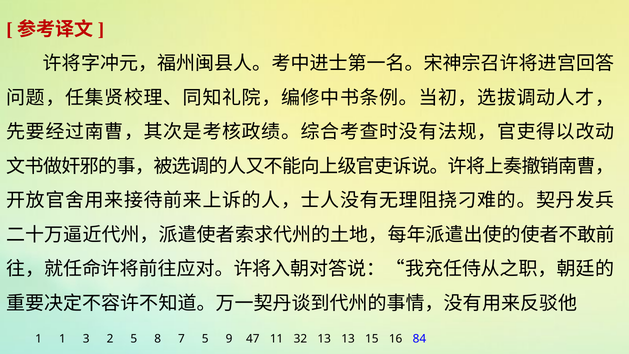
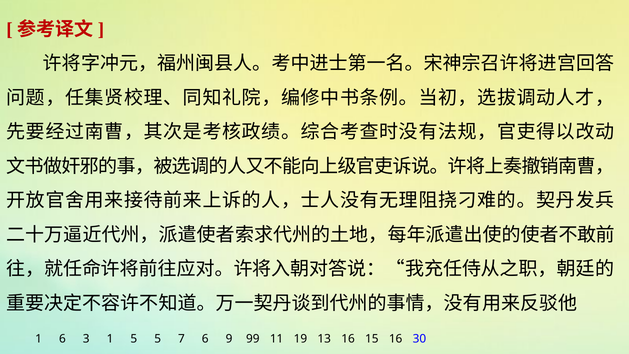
1 1: 1 -> 6
3 2: 2 -> 1
5 8: 8 -> 5
7 5: 5 -> 6
47: 47 -> 99
32: 32 -> 19
13 13: 13 -> 16
84: 84 -> 30
